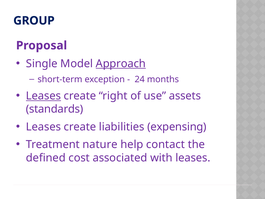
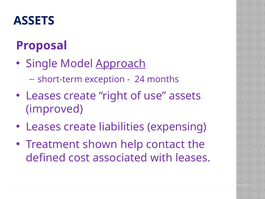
GROUP at (34, 21): GROUP -> ASSETS
Leases at (43, 96) underline: present -> none
standards: standards -> improved
nature: nature -> shown
